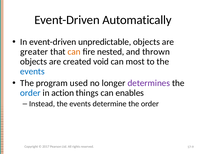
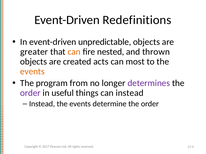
Automatically: Automatically -> Redefinitions
void: void -> acts
events at (32, 72) colour: blue -> orange
used: used -> from
order at (30, 93) colour: blue -> purple
action: action -> useful
can enables: enables -> instead
